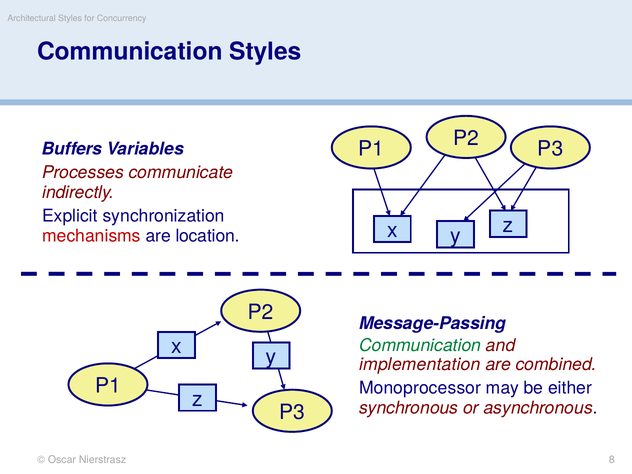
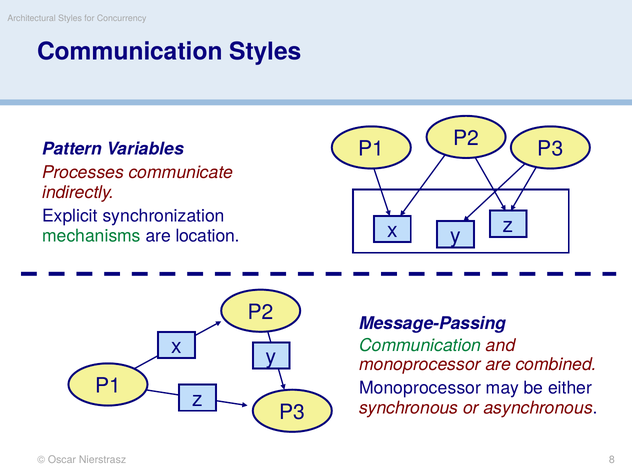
Buffers: Buffers -> Pattern
mechanisms colour: red -> green
implementation at (420, 365): implementation -> monoprocessor
